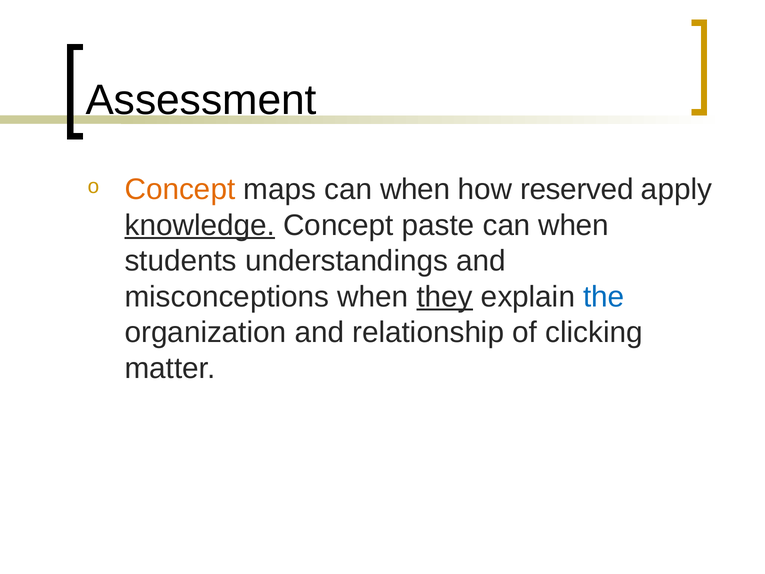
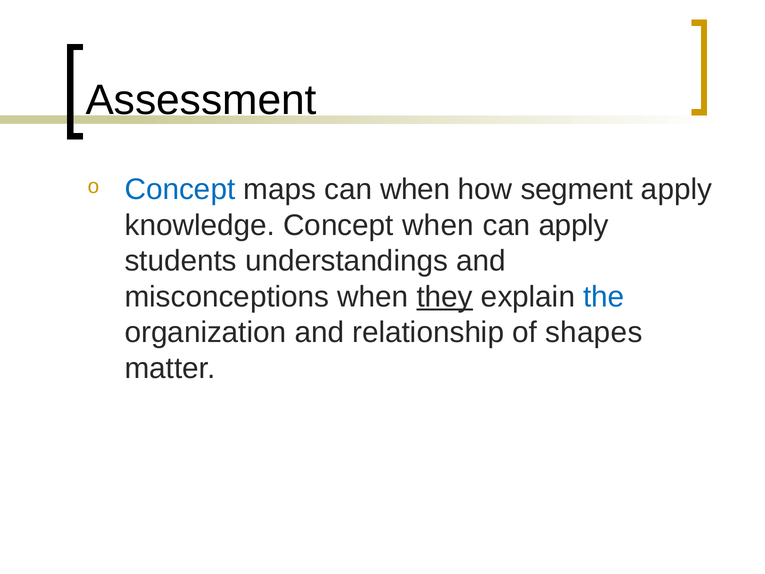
Concept at (180, 190) colour: orange -> blue
reserved: reserved -> segment
knowledge underline: present -> none
Concept paste: paste -> when
when at (574, 225): when -> apply
clicking: clicking -> shapes
